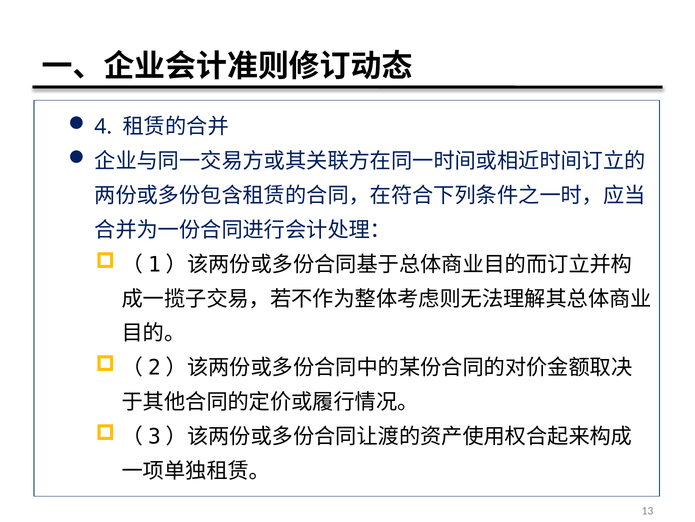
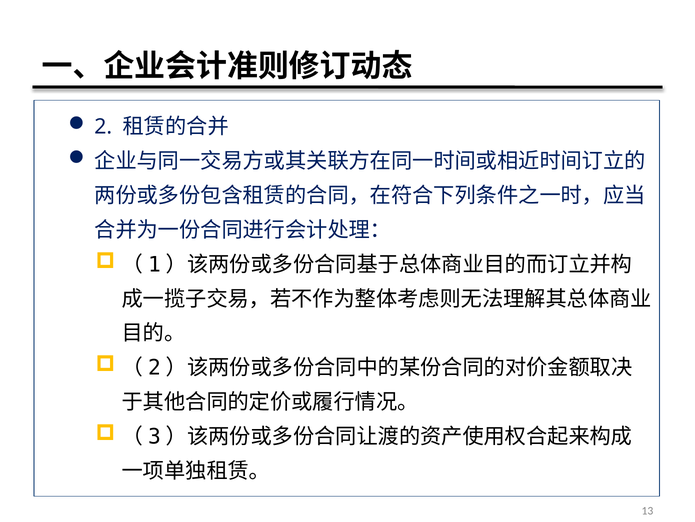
4: 4 -> 2
